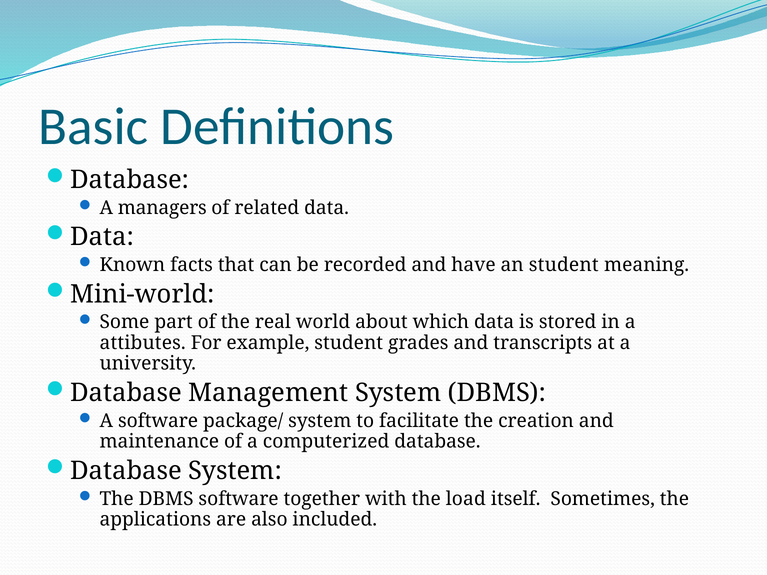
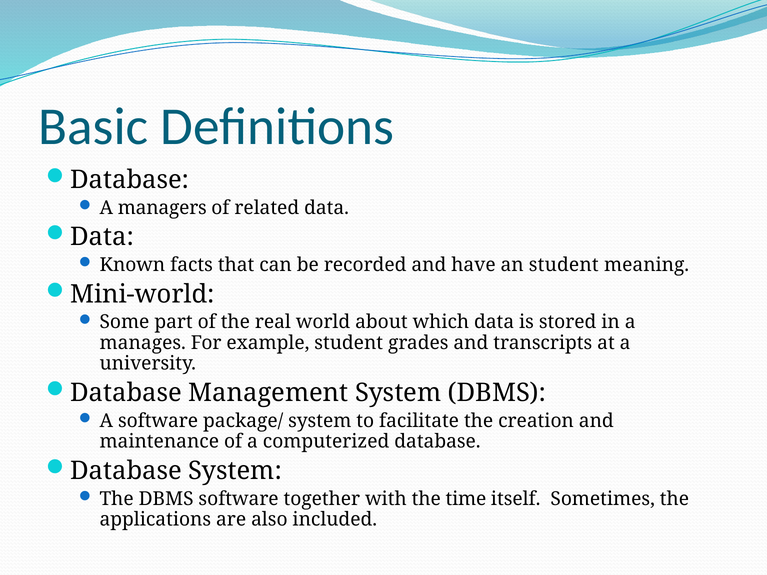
attibutes: attibutes -> manages
load: load -> time
